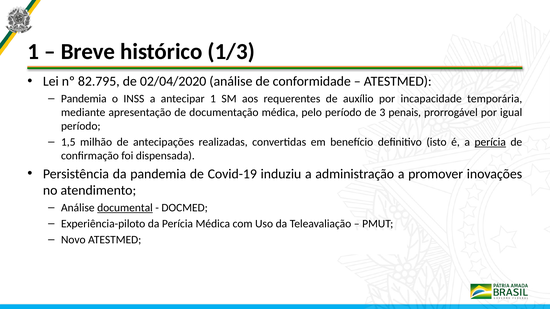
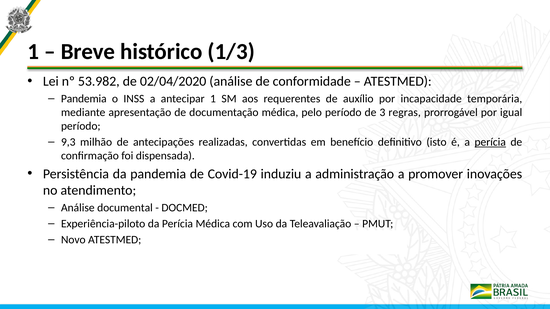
82.795: 82.795 -> 53.982
penais: penais -> regras
1,5: 1,5 -> 9,3
documental underline: present -> none
